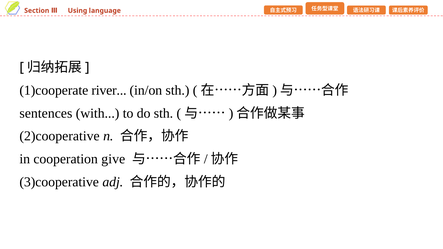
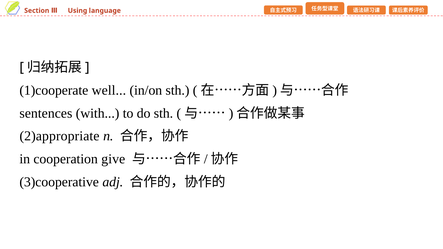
river: river -> well
2)cooperative: 2)cooperative -> 2)appropriate
